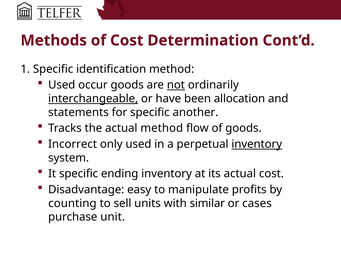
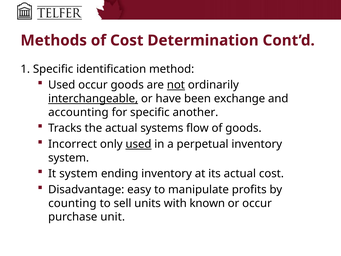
allocation: allocation -> exchange
statements: statements -> accounting
actual method: method -> systems
used at (138, 144) underline: none -> present
inventory at (257, 144) underline: present -> none
It specific: specific -> system
similar: similar -> known
or cases: cases -> occur
